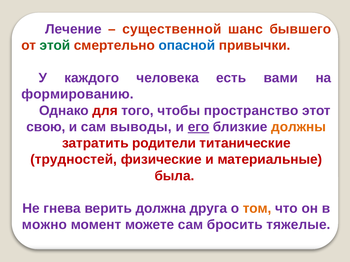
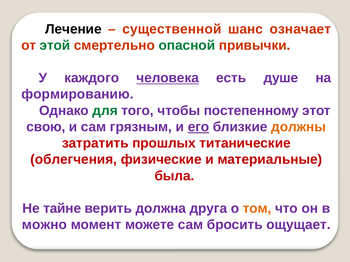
Лечение colour: purple -> black
бывшего: бывшего -> означает
опасной colour: blue -> green
человека underline: none -> present
вами: вами -> душе
для colour: red -> green
пространство: пространство -> постепенному
выводы: выводы -> грязным
родители: родители -> прошлых
трудностей: трудностей -> облегчения
гнева: гнева -> тайне
тяжелые: тяжелые -> ощущает
